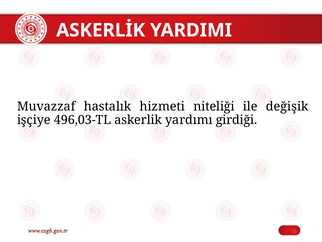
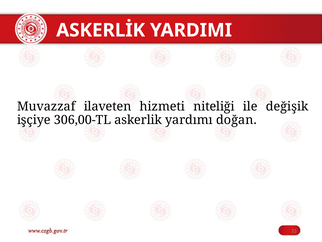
hastalık: hastalık -> ilaveten
496,03-TL: 496,03-TL -> 306,00-TL
girdiği: girdiği -> doğan
